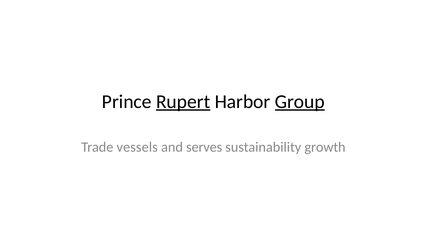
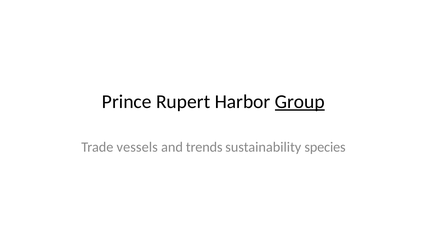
Rupert underline: present -> none
serves: serves -> trends
growth: growth -> species
